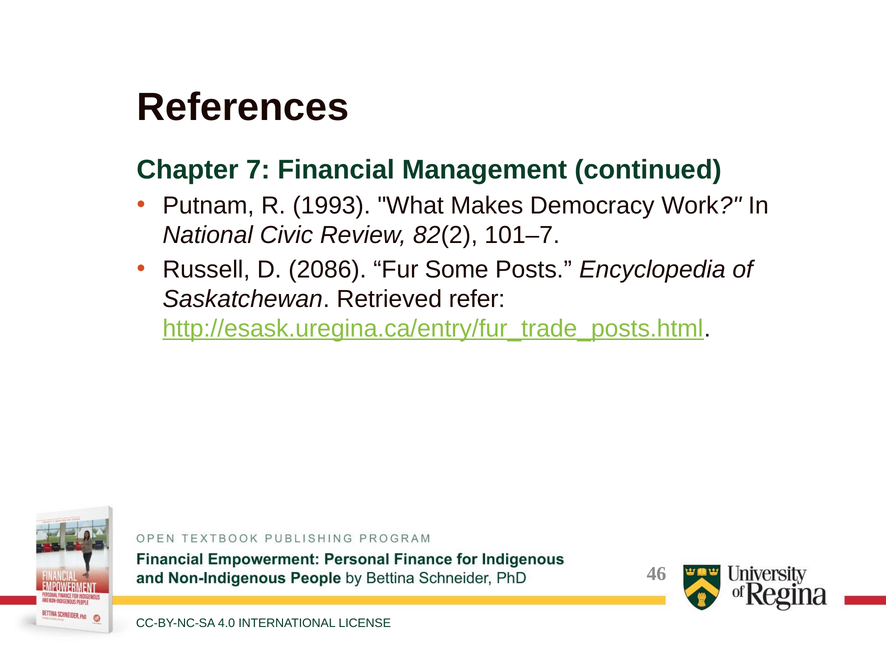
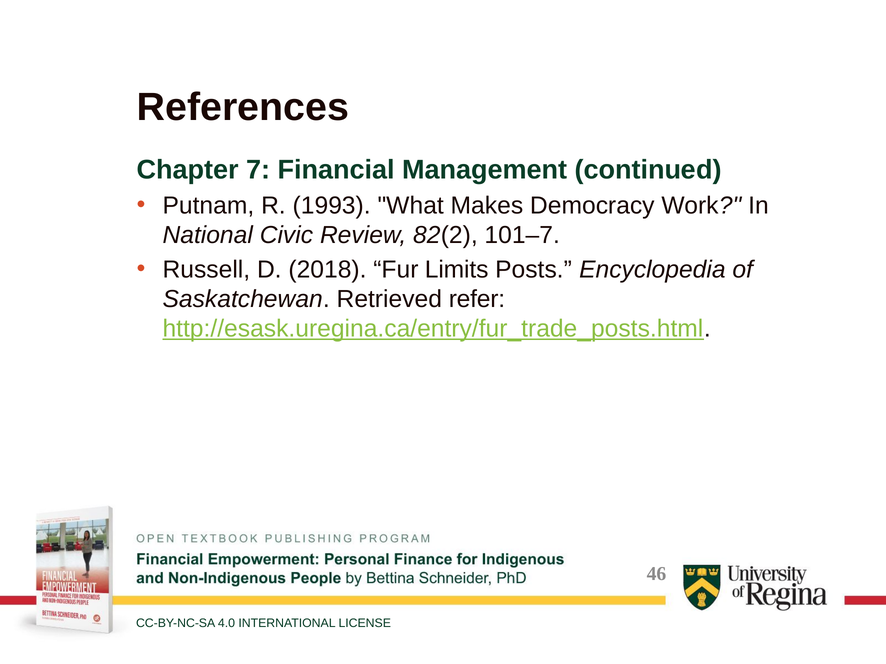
2086: 2086 -> 2018
Some: Some -> Limits
